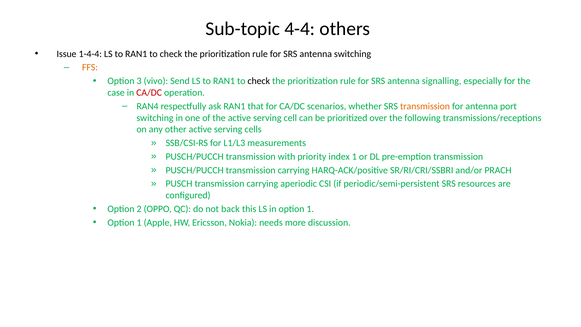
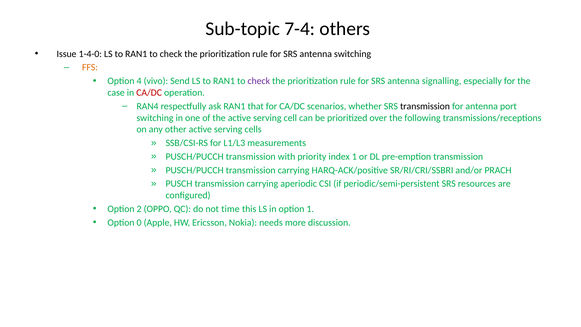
4-4: 4-4 -> 7-4
1-4-4: 1-4-4 -> 1-4-0
3: 3 -> 4
check at (259, 81) colour: black -> purple
transmission at (425, 106) colour: orange -> black
back: back -> time
1 at (139, 222): 1 -> 0
